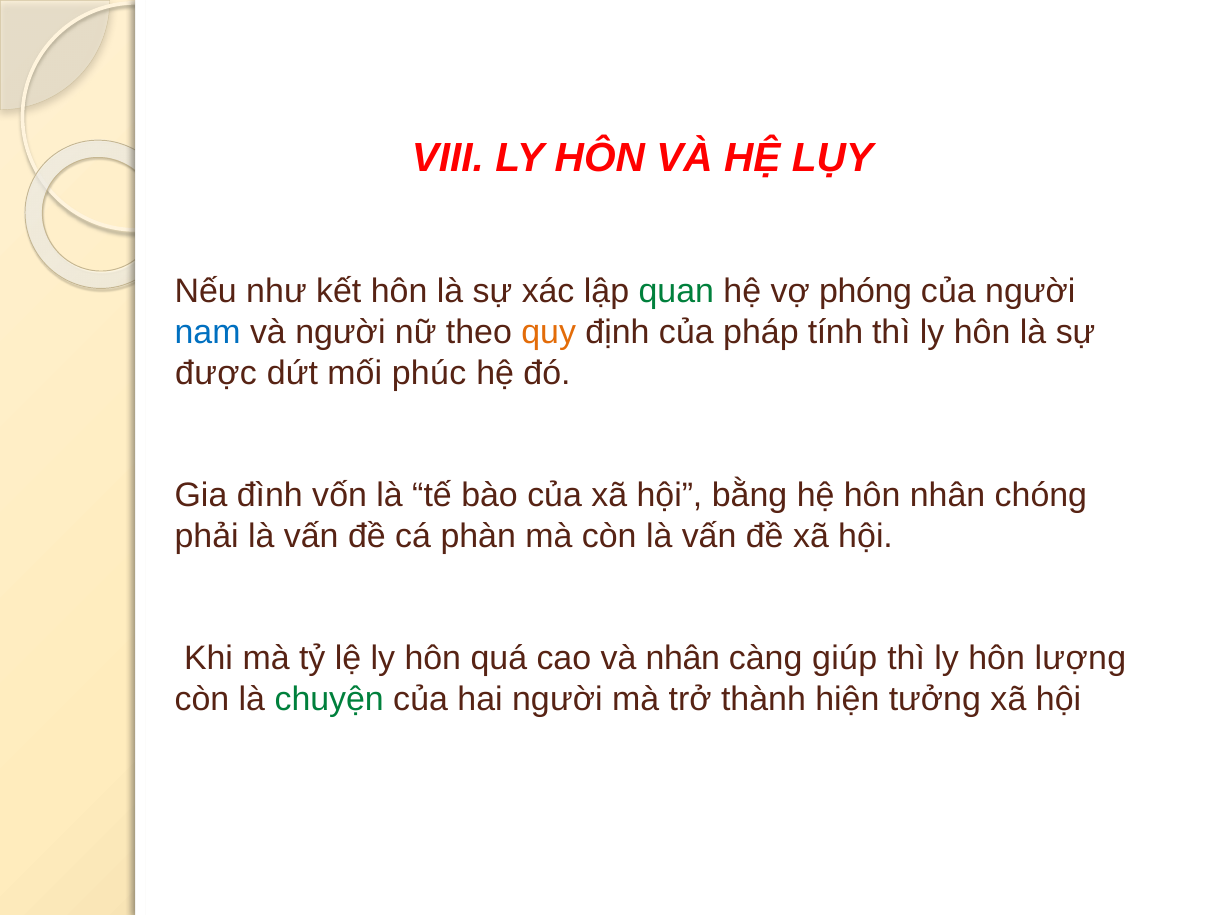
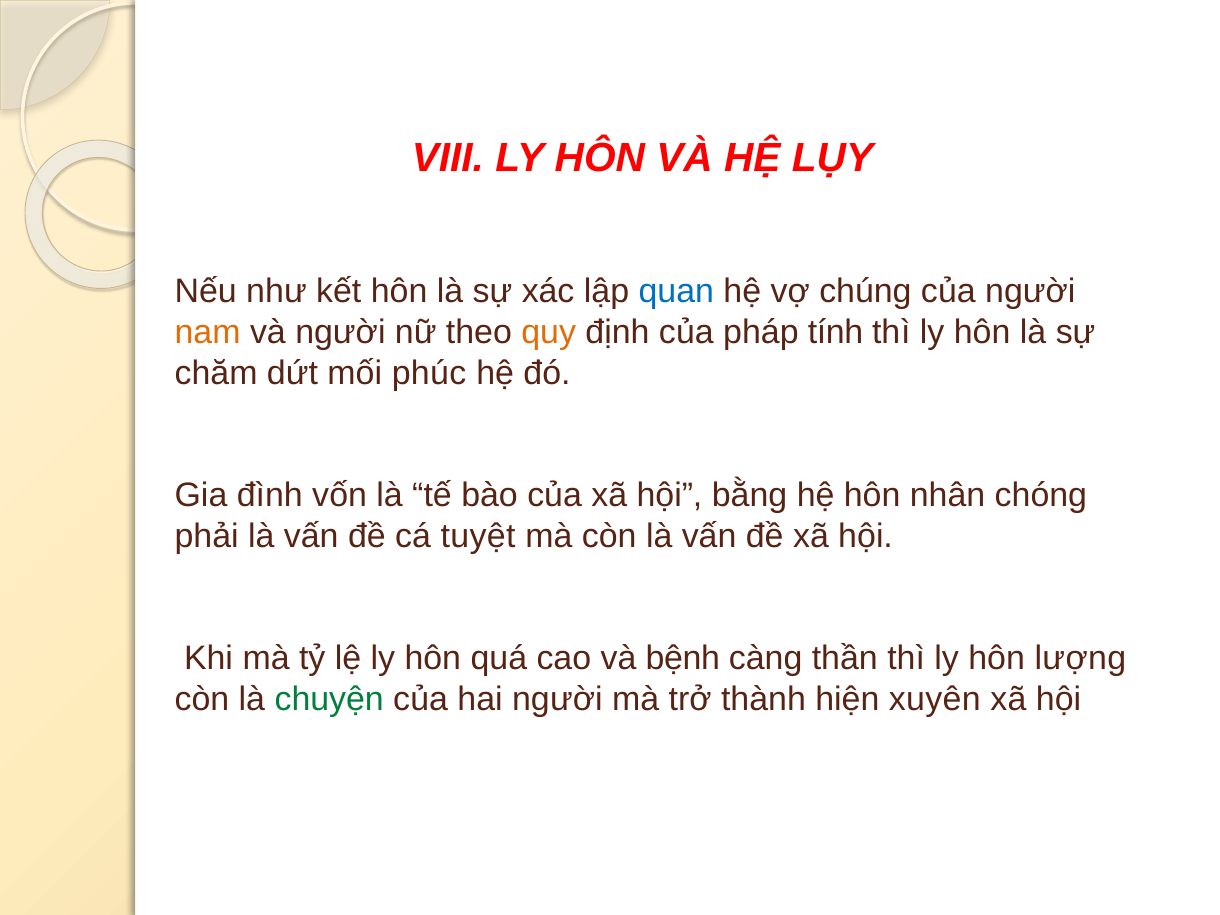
quan colour: green -> blue
phóng: phóng -> chúng
nam colour: blue -> orange
được: được -> chăm
phàn: phàn -> tuyệt
và nhân: nhân -> bệnh
giúp: giúp -> thần
tưởng: tưởng -> xuyên
